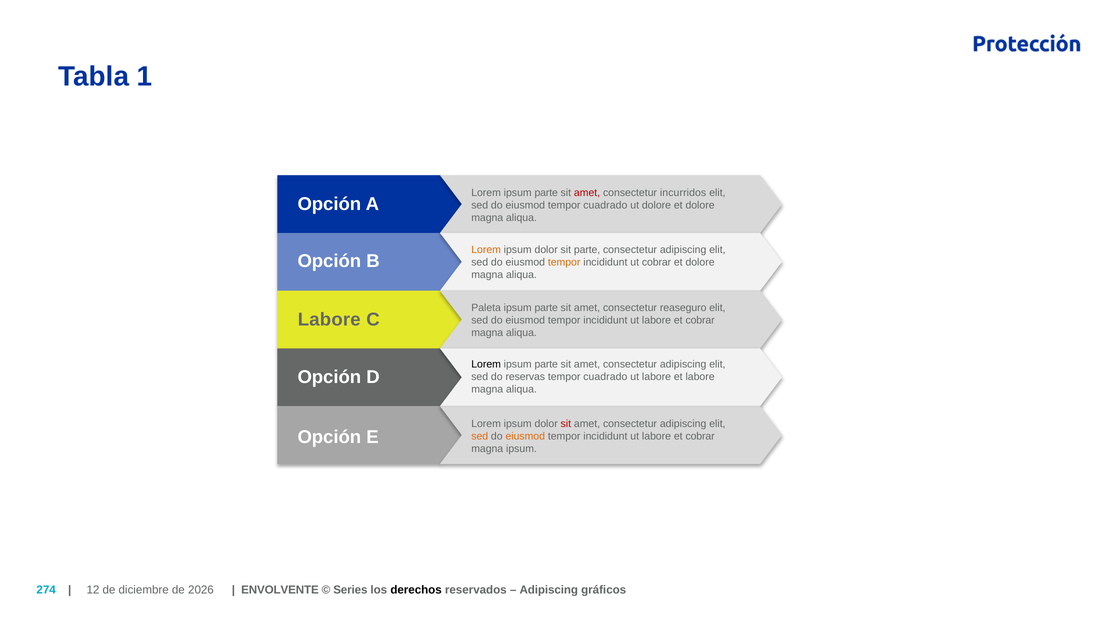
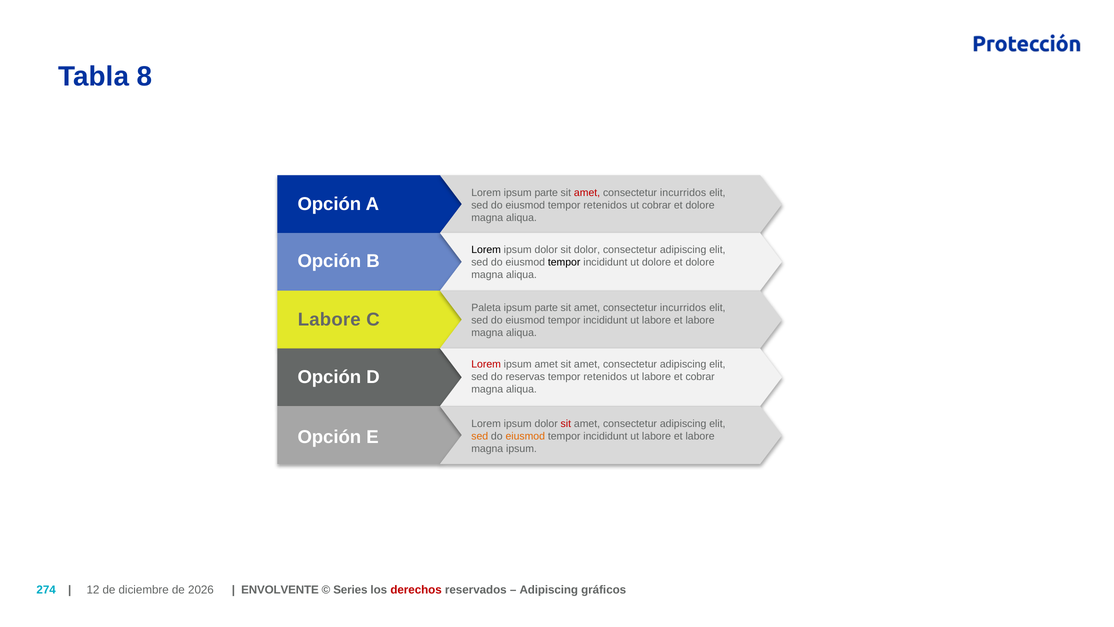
1: 1 -> 8
eiusmod tempor cuadrado: cuadrado -> retenidos
ut dolore: dolore -> cobrar
Lorem at (486, 249) colour: orange -> black
sit parte: parte -> dolor
tempor at (564, 262) colour: orange -> black
ut cobrar: cobrar -> dolore
reaseguro at (683, 308): reaseguro -> incurridos
cobrar at (700, 320): cobrar -> labore
Lorem at (486, 364) colour: black -> red
parte at (546, 364): parte -> amet
cuadrado at (605, 377): cuadrado -> retenidos
et labore: labore -> cobrar
cobrar at (700, 436): cobrar -> labore
derechos colour: black -> red
